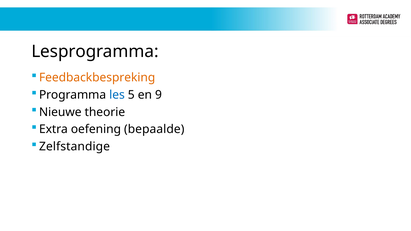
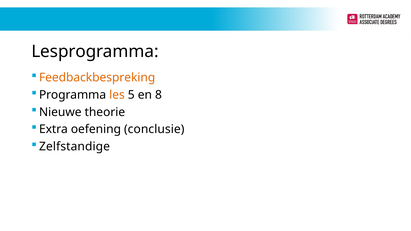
les colour: blue -> orange
9: 9 -> 8
bepaalde: bepaalde -> conclusie
